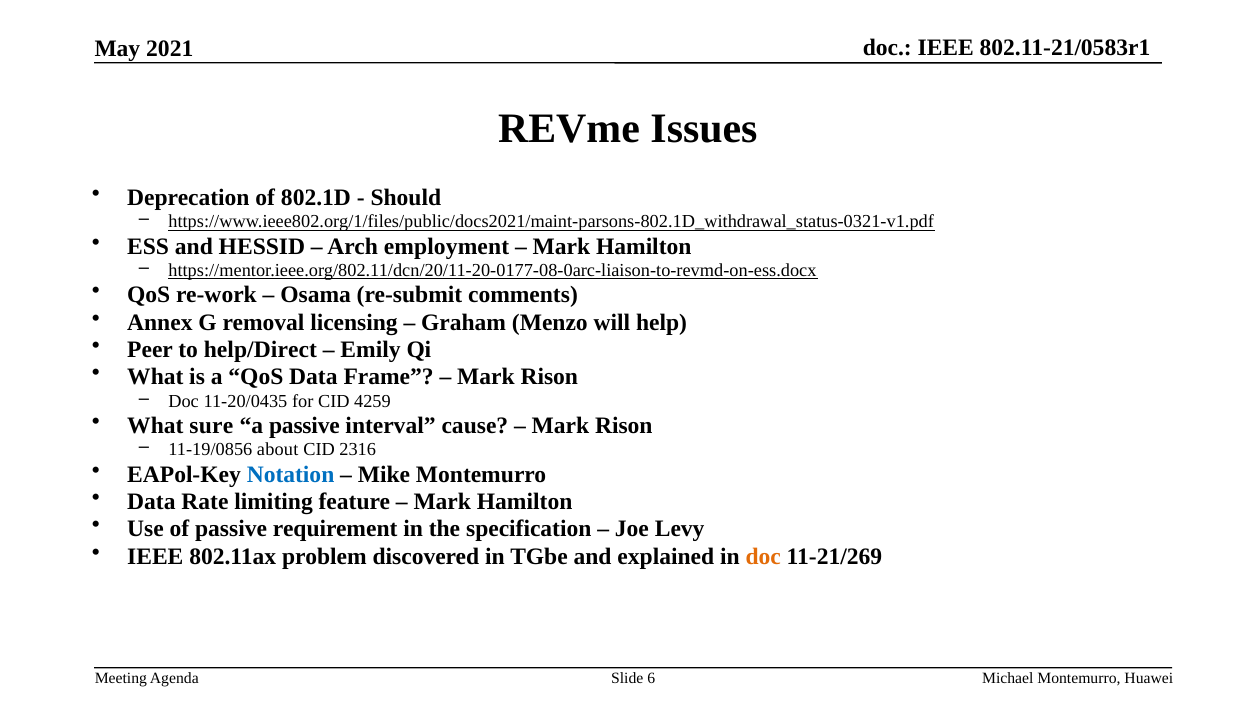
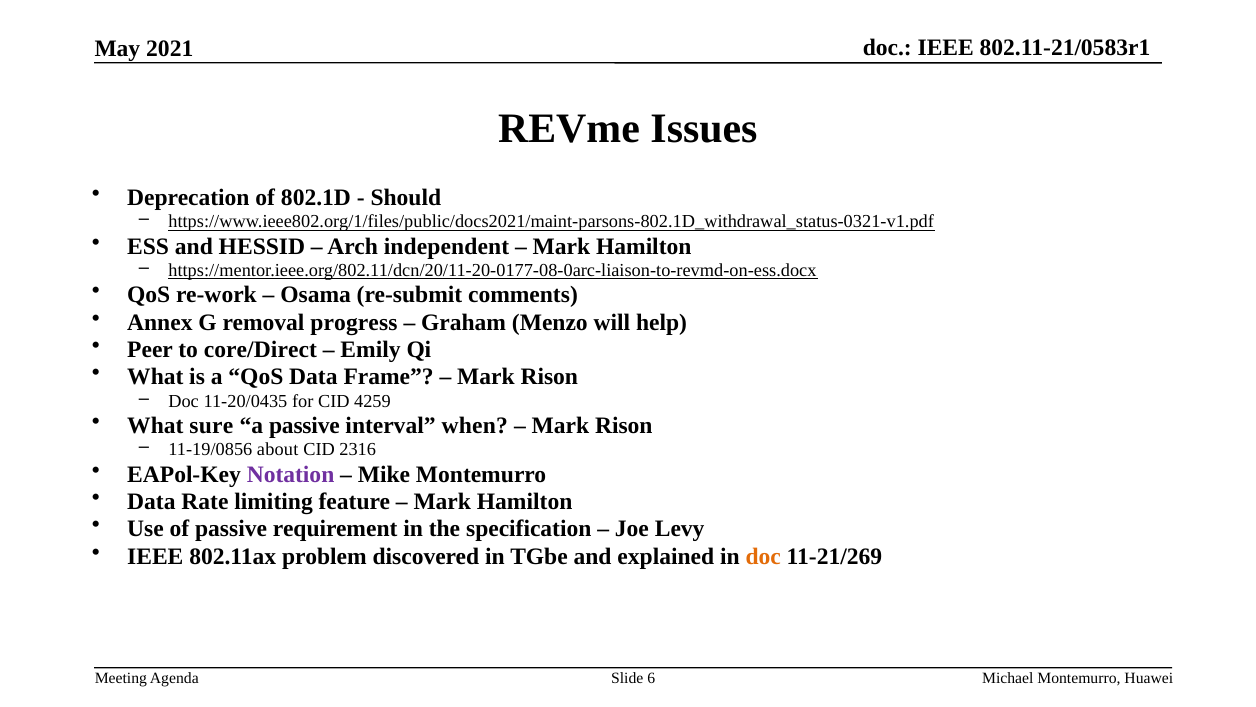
employment: employment -> independent
licensing: licensing -> progress
help/Direct: help/Direct -> core/Direct
cause: cause -> when
Notation colour: blue -> purple
